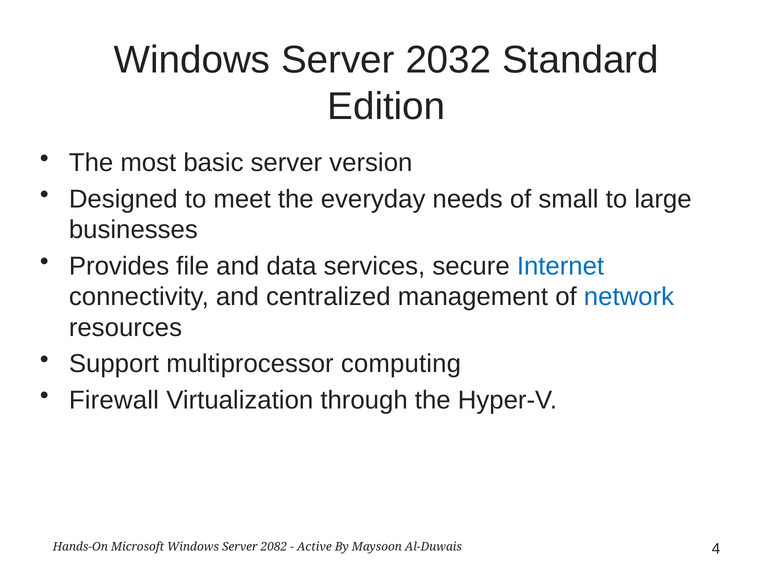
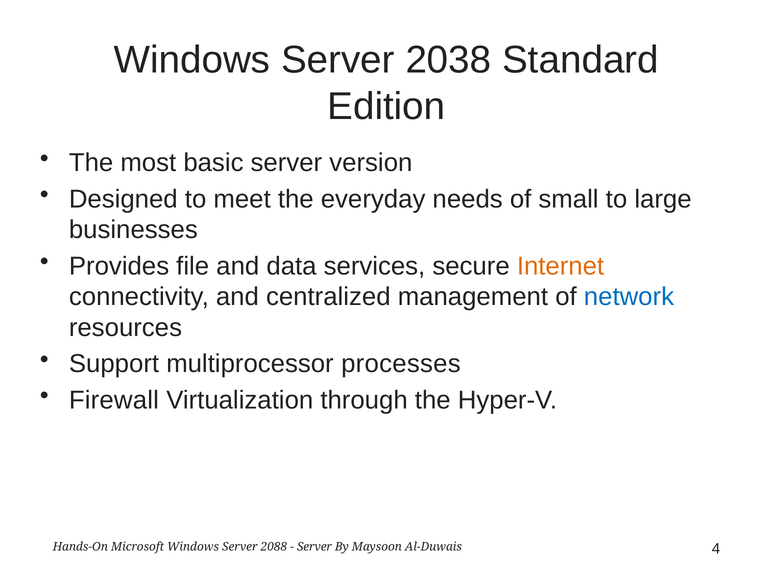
2032: 2032 -> 2038
Internet colour: blue -> orange
computing: computing -> processes
2082: 2082 -> 2088
Active at (314, 546): Active -> Server
